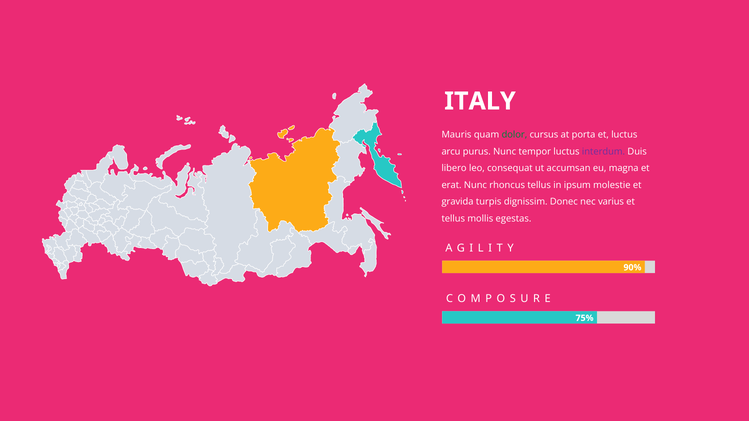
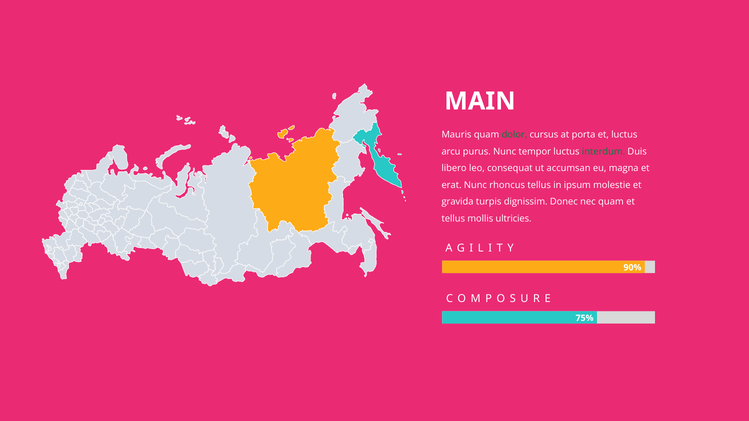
ITALY: ITALY -> MAIN
interdum colour: purple -> green
nec varius: varius -> quam
egestas: egestas -> ultricies
